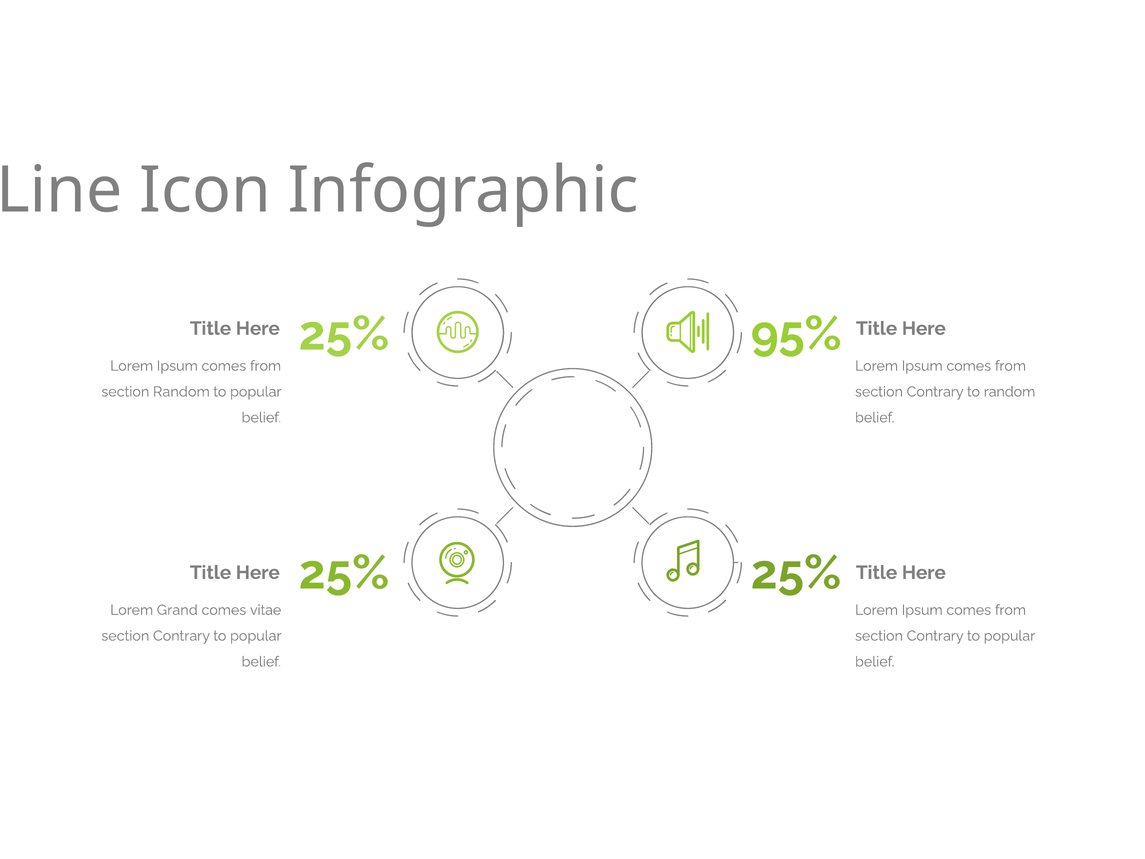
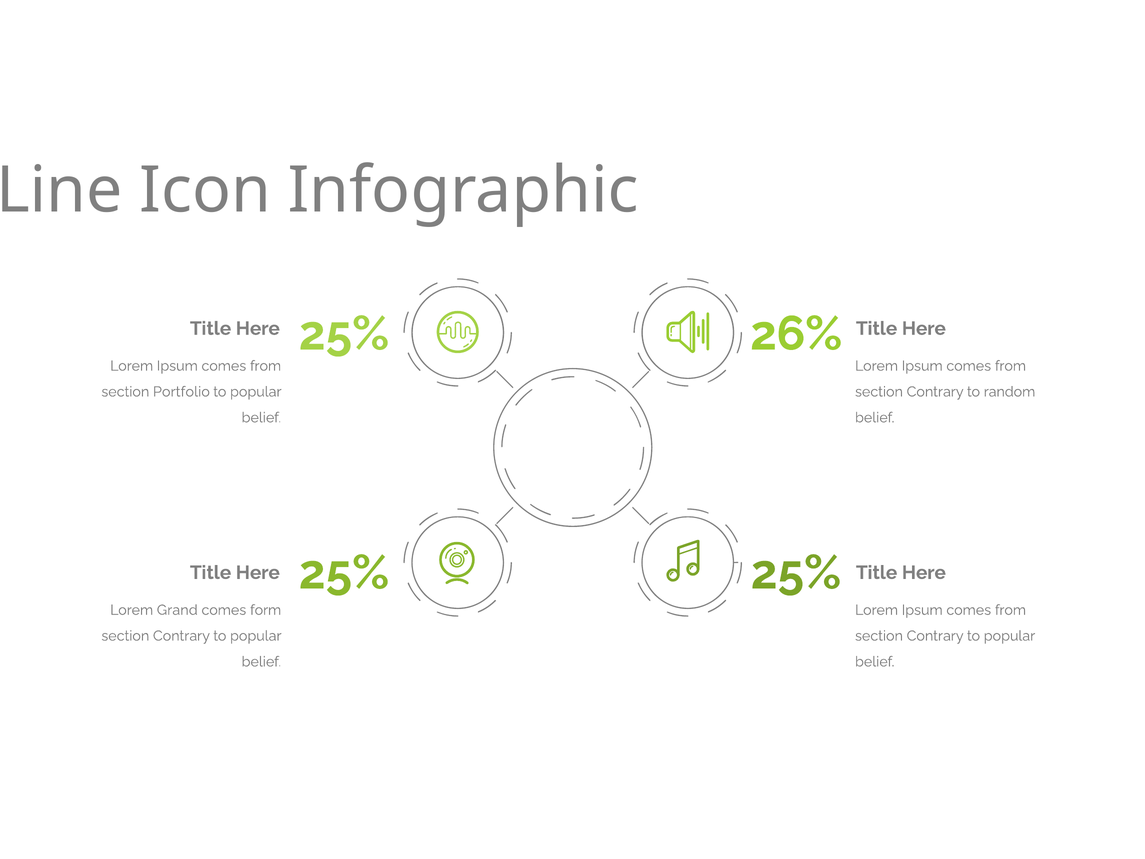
95%: 95% -> 26%
section Random: Random -> Portfolio
vitae: vitae -> form
